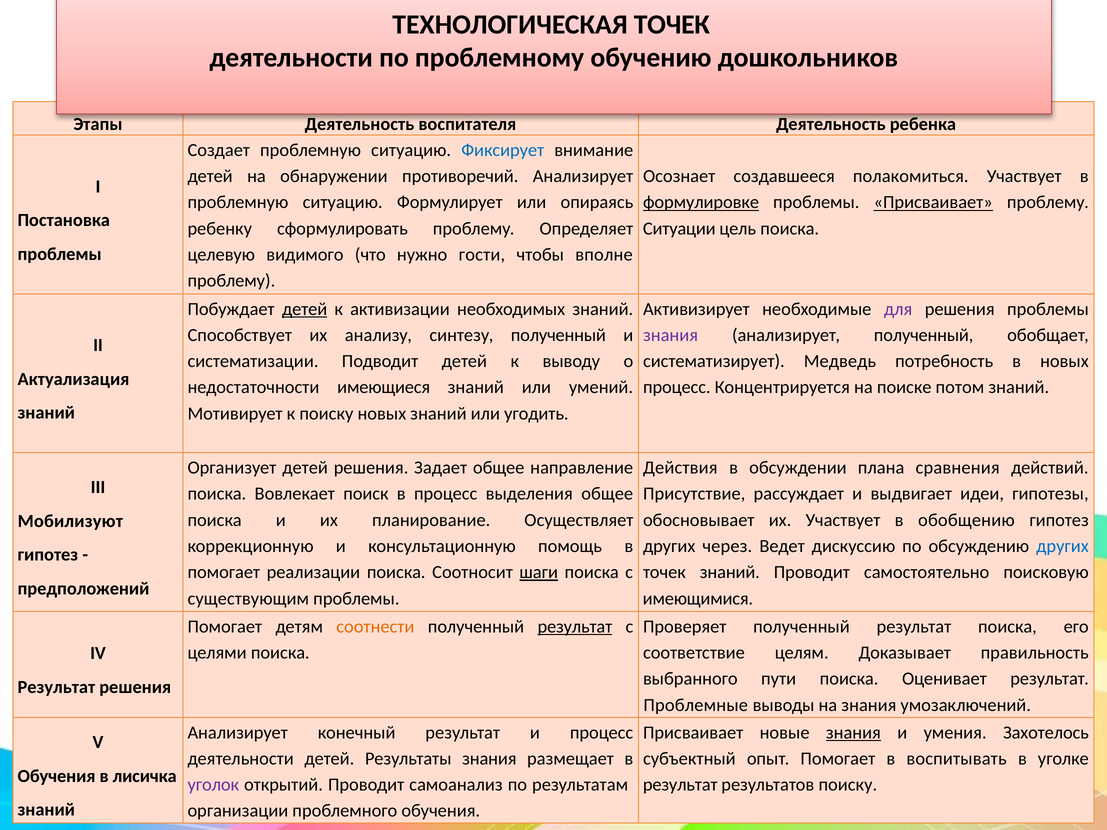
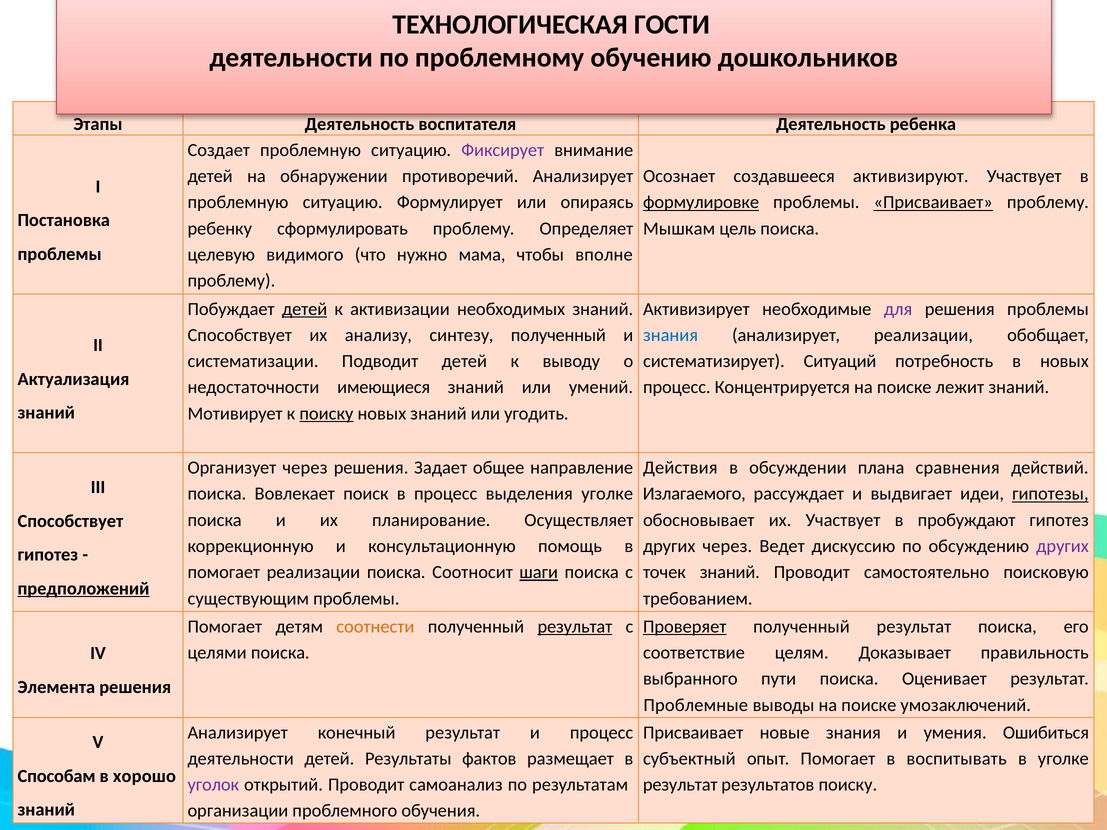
ТЕХНОЛОГИЧЕСКАЯ ТОЧЕК: ТОЧЕК -> ГОСТИ
Фиксирует colour: blue -> purple
полакомиться: полакомиться -> активизируют
Ситуации: Ситуации -> Мышкам
гости: гости -> мама
знания at (671, 335) colour: purple -> blue
анализирует полученный: полученный -> реализации
Медведь: Медведь -> Ситуаций
потом: потом -> лежит
поиску at (326, 414) underline: none -> present
Организует детей: детей -> через
выделения общее: общее -> уголке
Присутствие: Присутствие -> Излагаемого
гипотезы underline: none -> present
обобщению: обобщению -> пробуждают
Мобилизуют at (70, 521): Мобилизуют -> Способствует
других at (1062, 546) colour: blue -> purple
предположений underline: none -> present
имеющимися: имеющимися -> требованием
Проверяет underline: none -> present
Результат at (56, 687): Результат -> Элемента
выводы на знания: знания -> поиске
знания at (853, 733) underline: present -> none
Захотелось: Захотелось -> Ошибиться
Результаты знания: знания -> фактов
Обучения at (57, 776): Обучения -> Способам
лисичка: лисичка -> хорошо
